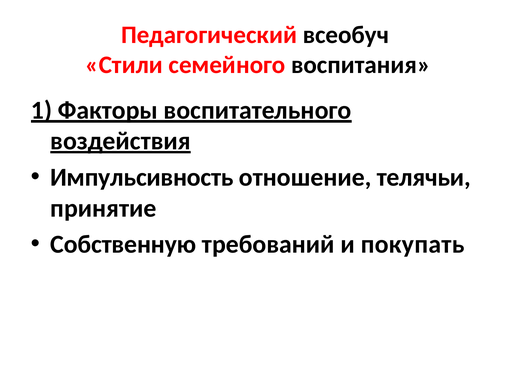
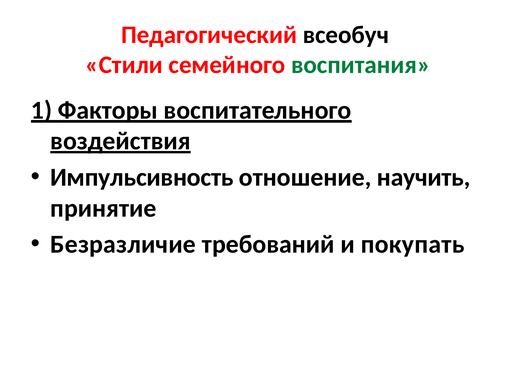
воспитания colour: black -> green
телячьи: телячьи -> научить
Собственную: Собственную -> Безразличие
